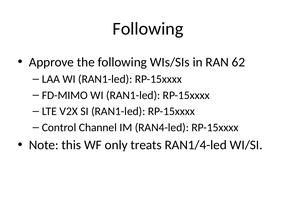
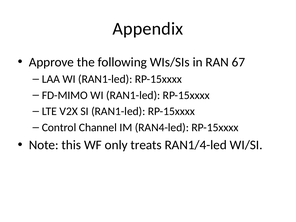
Following at (148, 29): Following -> Appendix
62: 62 -> 67
